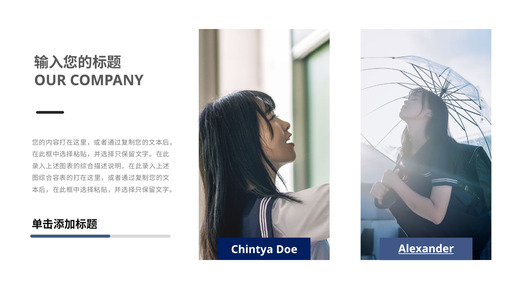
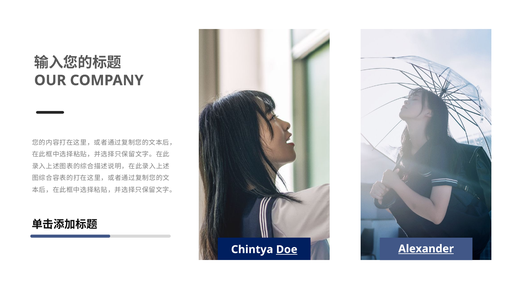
Doe underline: none -> present
